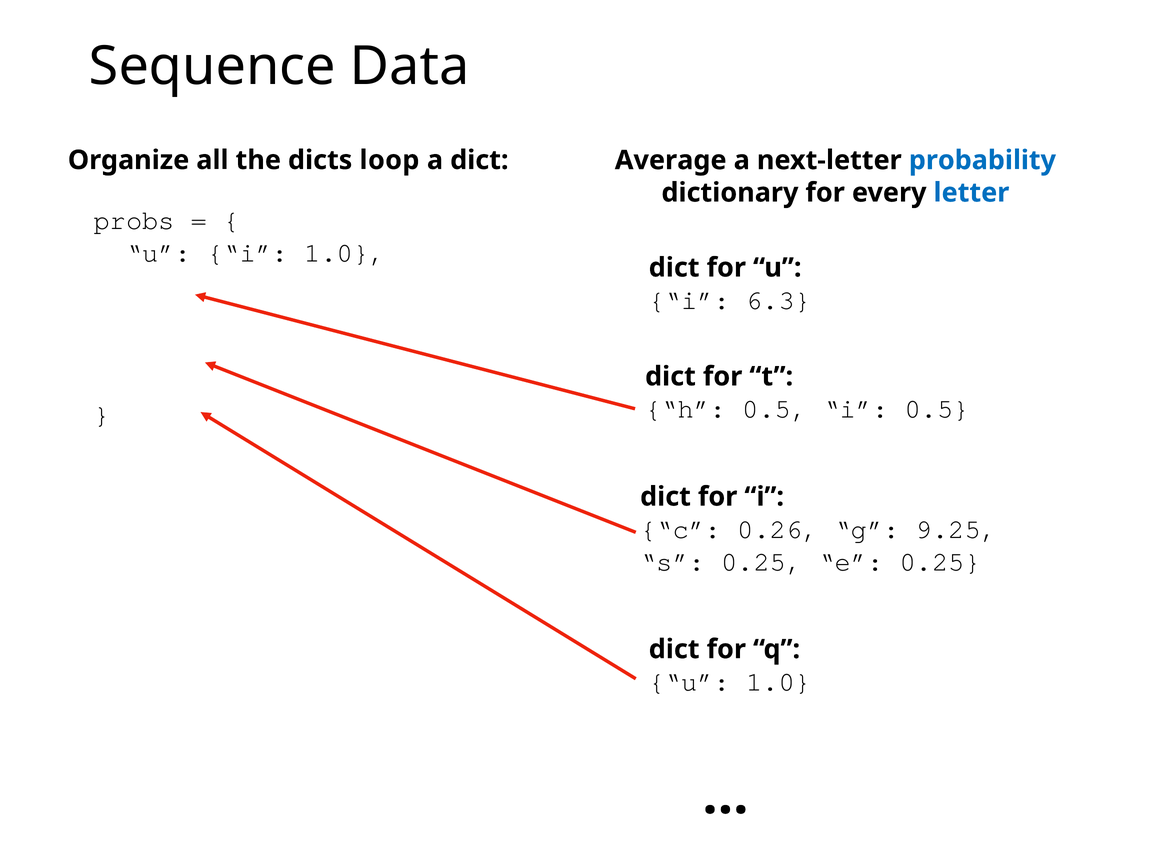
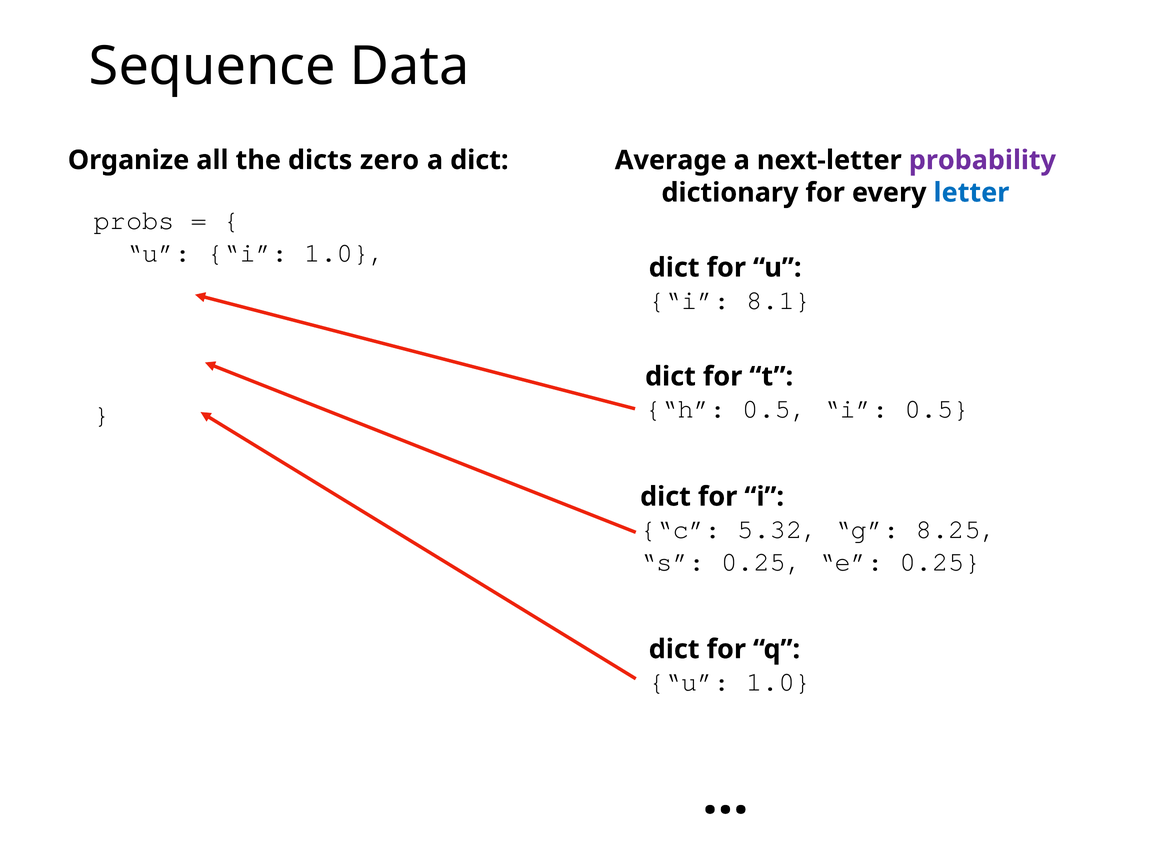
loop: loop -> zero
probability colour: blue -> purple
6.3: 6.3 -> 8.1
0.26: 0.26 -> 5.32
9.25: 9.25 -> 8.25
